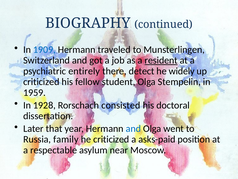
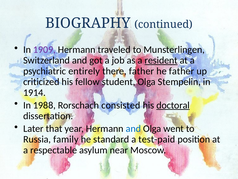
1909 colour: blue -> purple
there detect: detect -> father
he widely: widely -> father
1959: 1959 -> 1914
1928: 1928 -> 1988
doctoral underline: none -> present
he criticized: criticized -> standard
asks-paid: asks-paid -> test-paid
